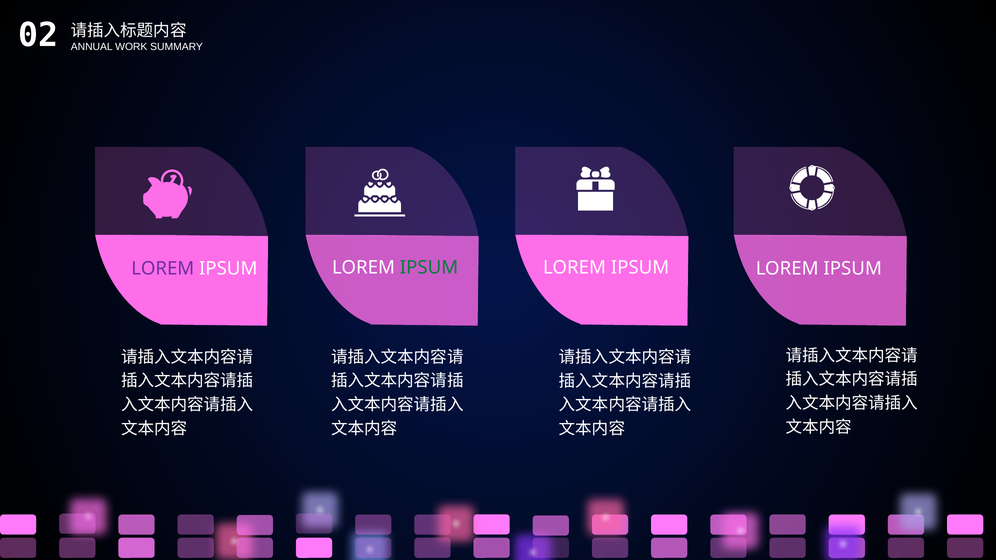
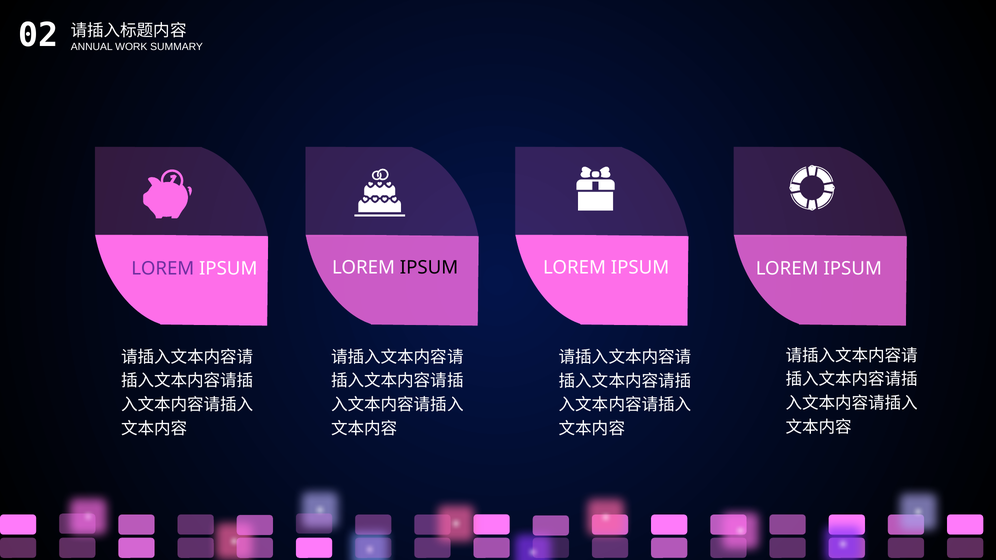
IPSUM at (429, 268) colour: green -> black
